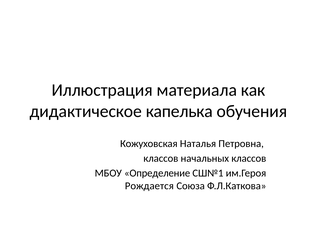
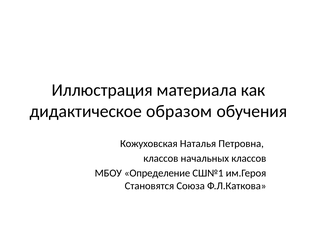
капелька: капелька -> образом
Рождается: Рождается -> Становятся
